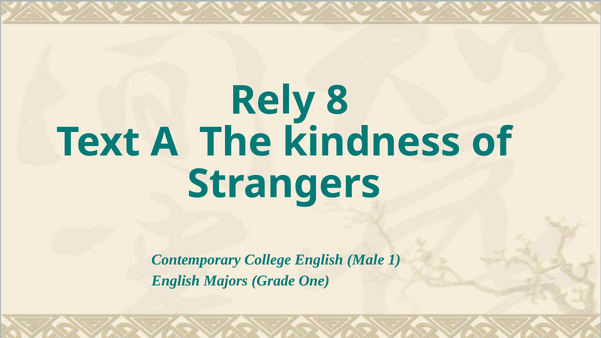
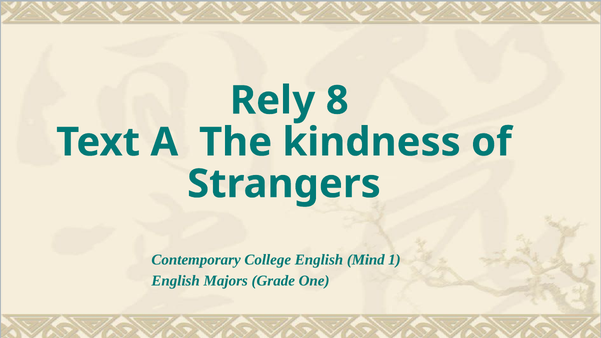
Male: Male -> Mind
